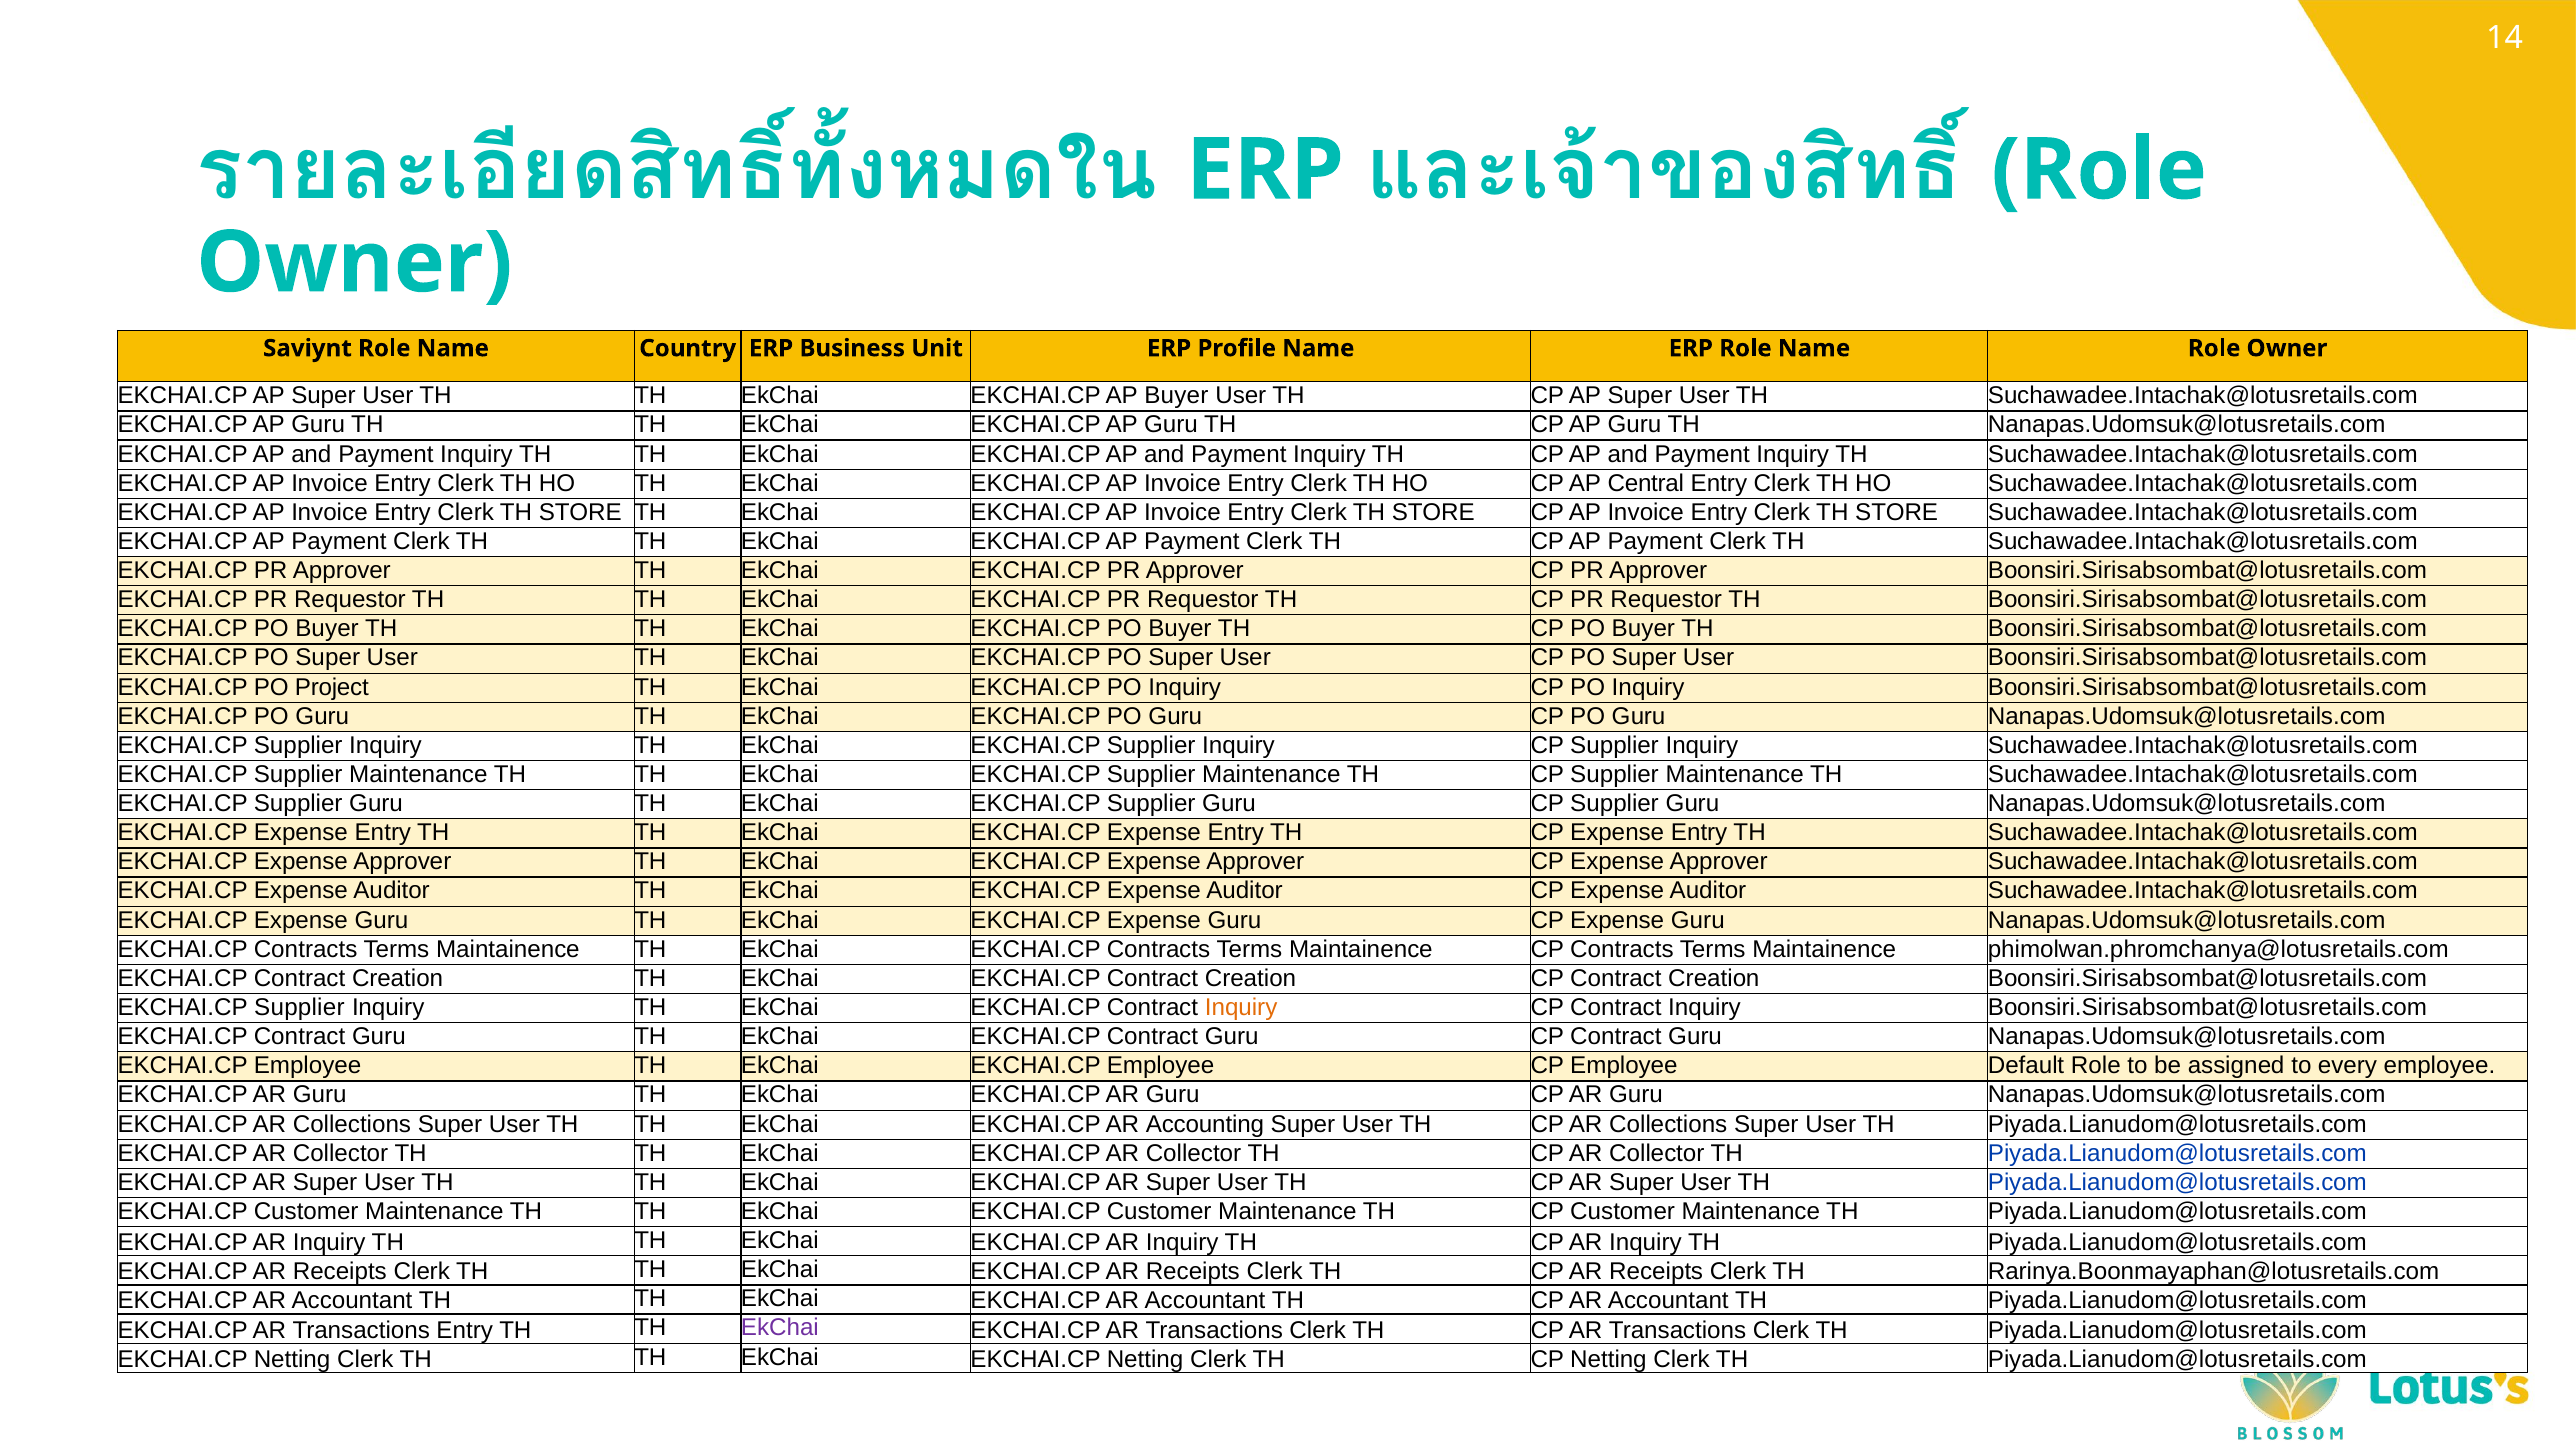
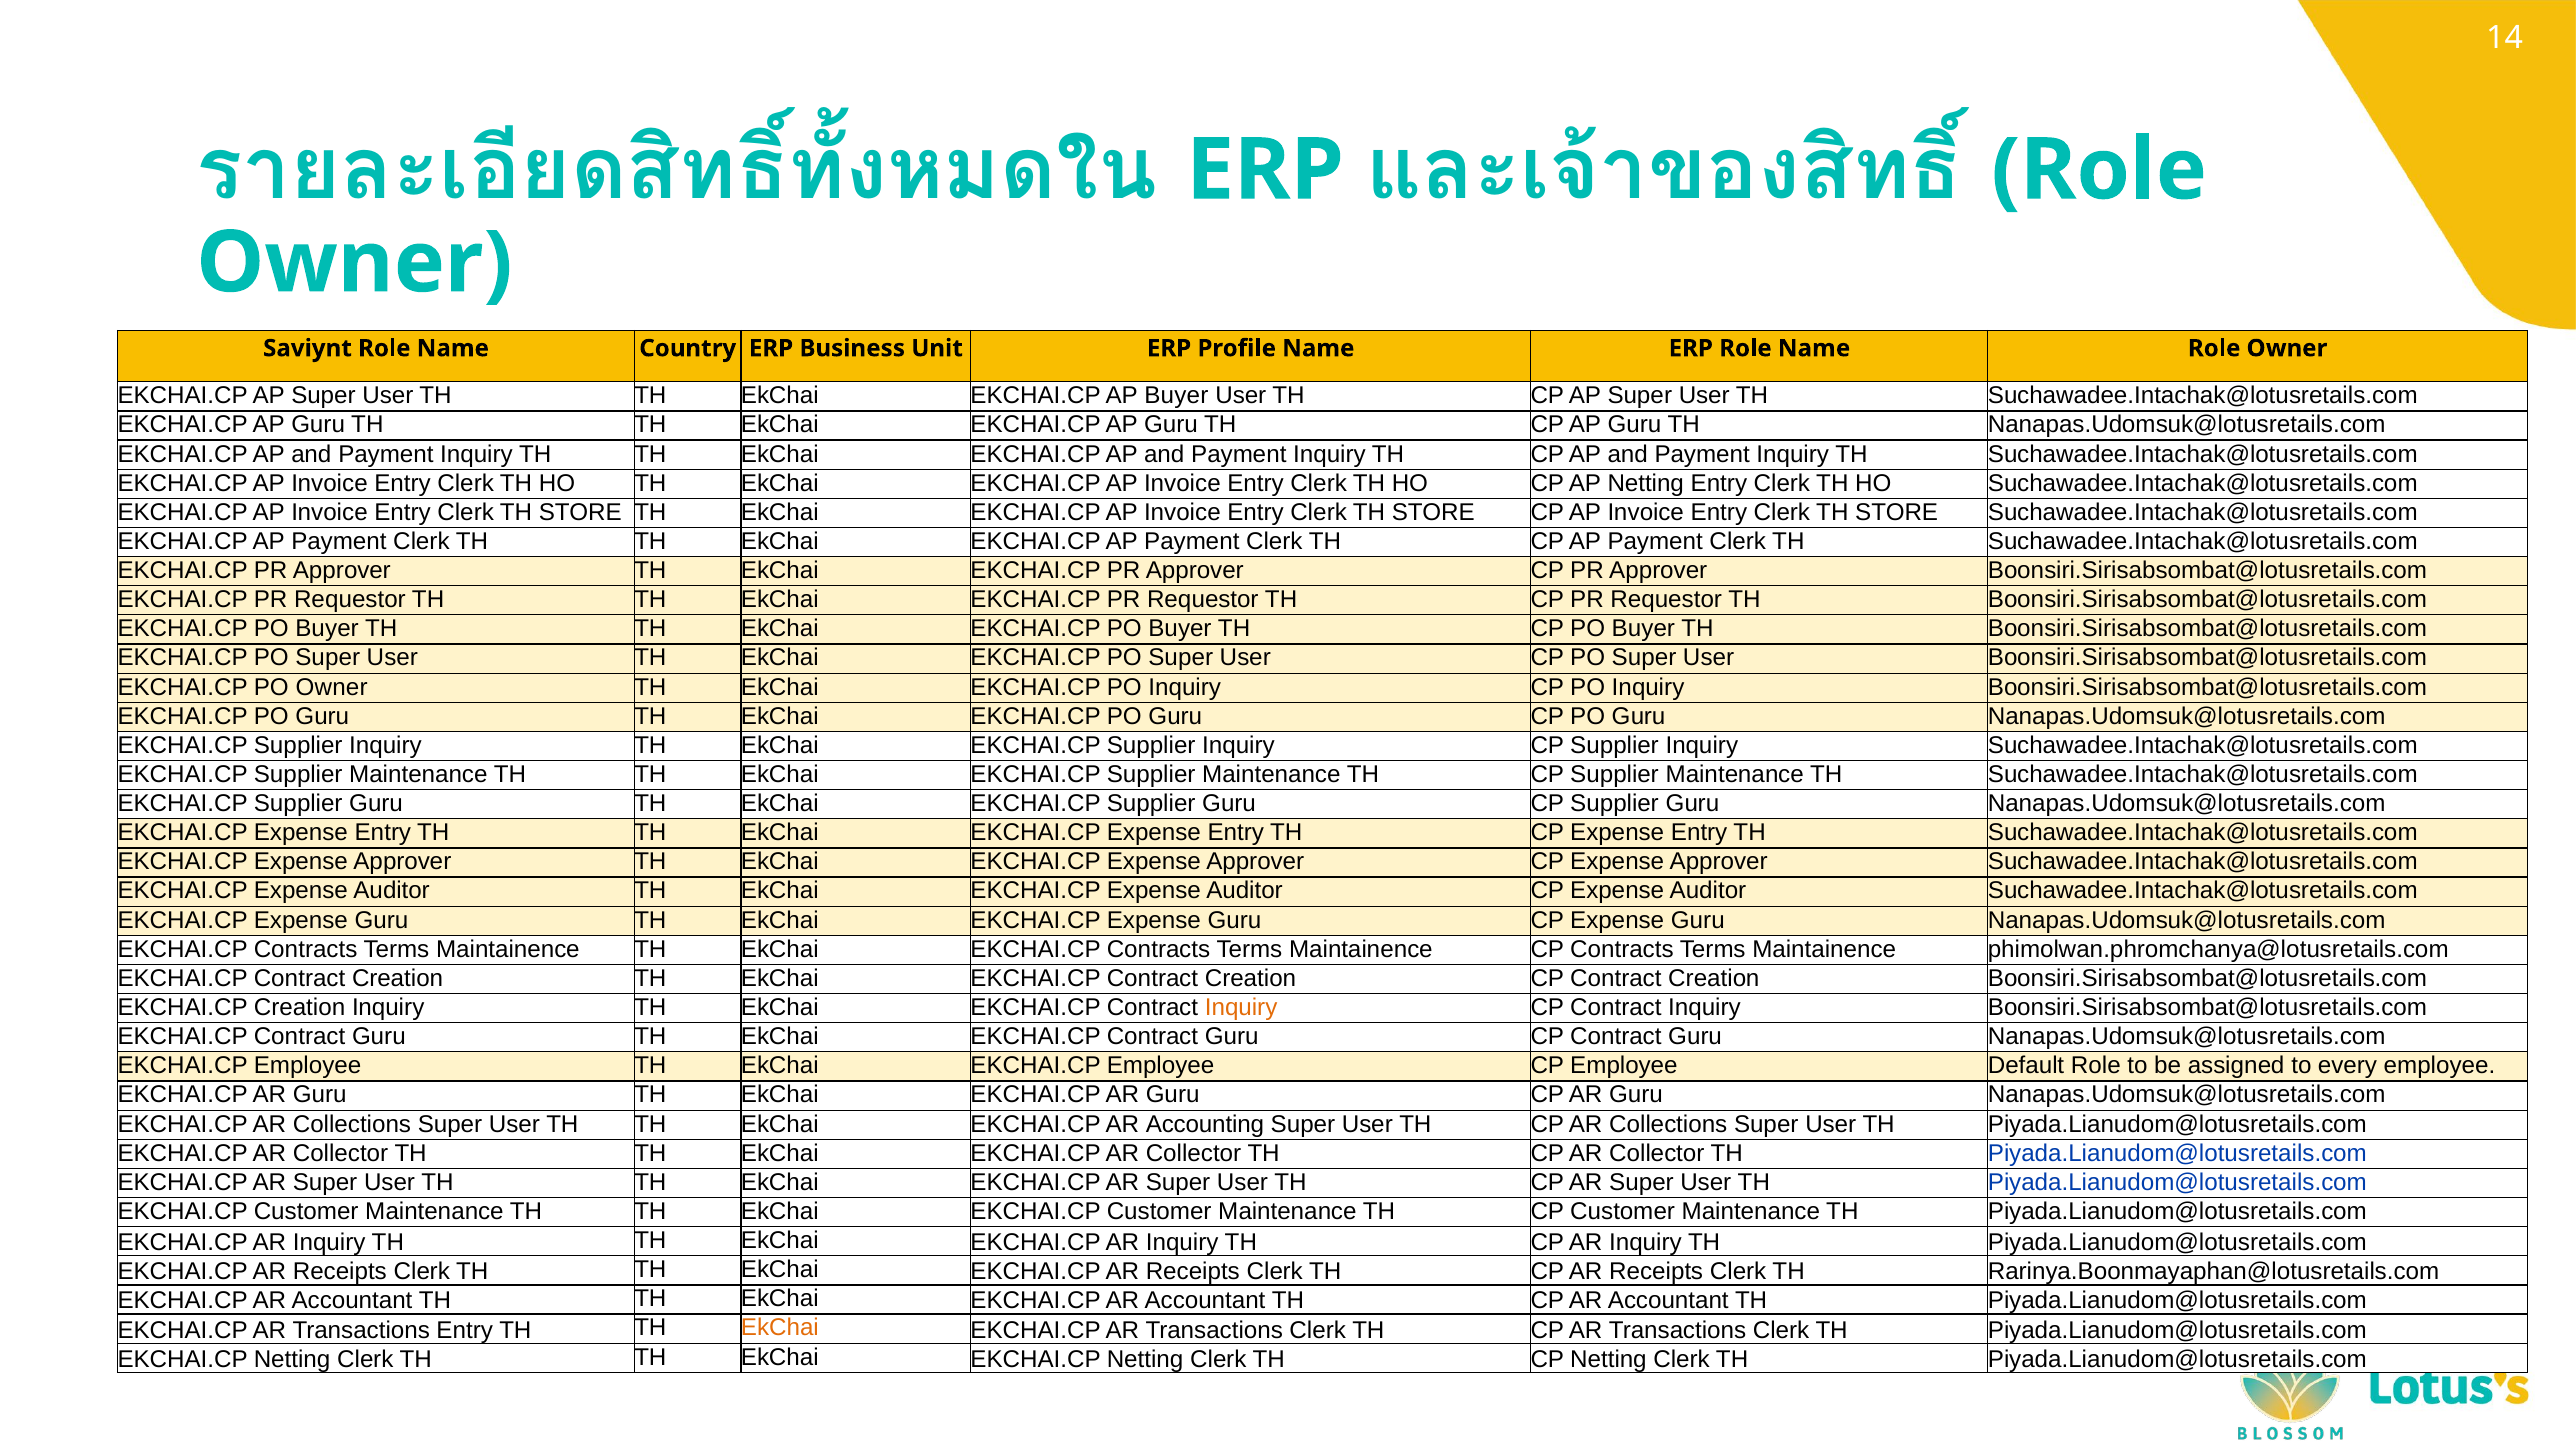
AP Central: Central -> Netting
PO Project: Project -> Owner
Supplier at (299, 1008): Supplier -> Creation
EkChai at (780, 1328) colour: purple -> orange
